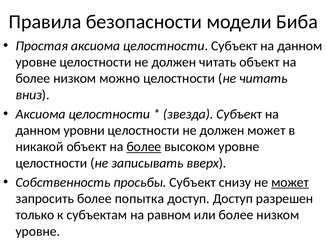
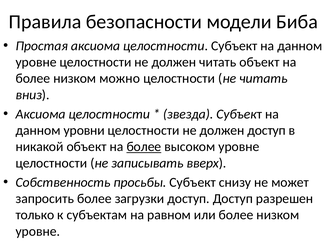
должен может: может -> доступ
может at (290, 182) underline: present -> none
попытка: попытка -> загрузки
